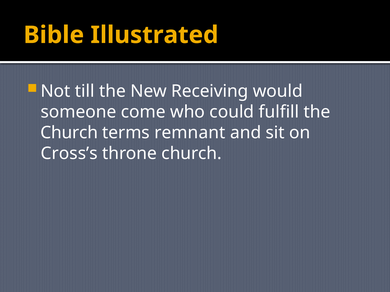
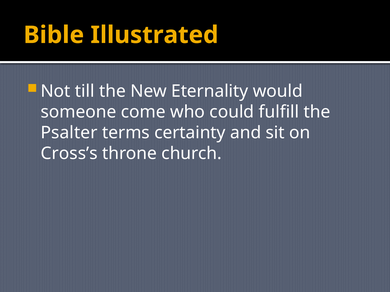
Receiving: Receiving -> Eternality
Church at (69, 133): Church -> Psalter
remnant: remnant -> certainty
